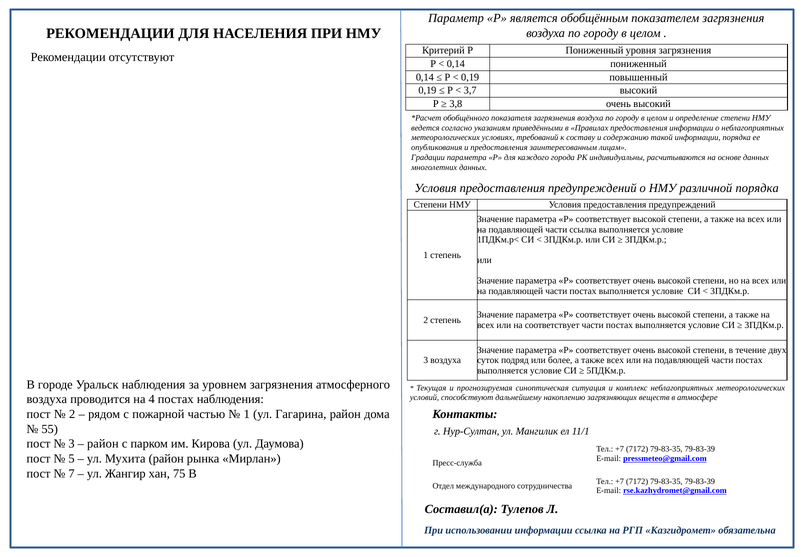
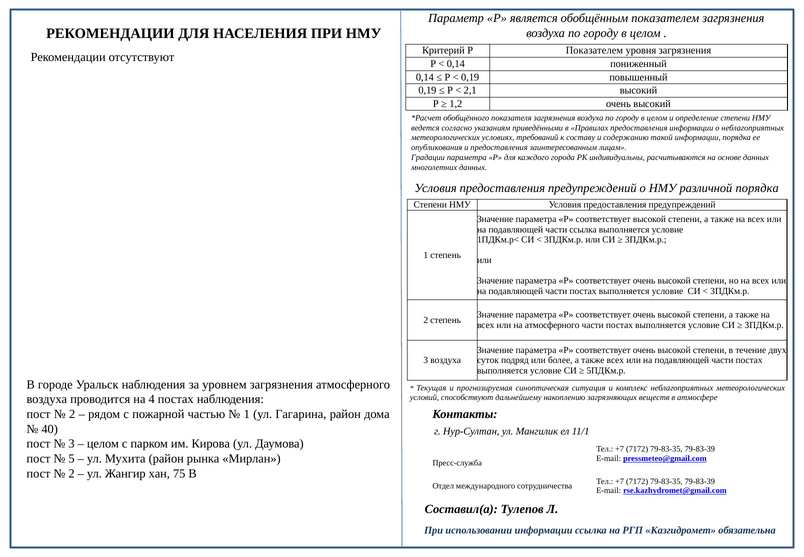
Р Пониженный: Пониженный -> Показателем
3,7: 3,7 -> 2,1
3,8: 3,8 -> 1,2
на соответствует: соответствует -> атмосферного
55: 55 -> 40
район at (103, 444): район -> целом
7 at (72, 473): 7 -> 2
